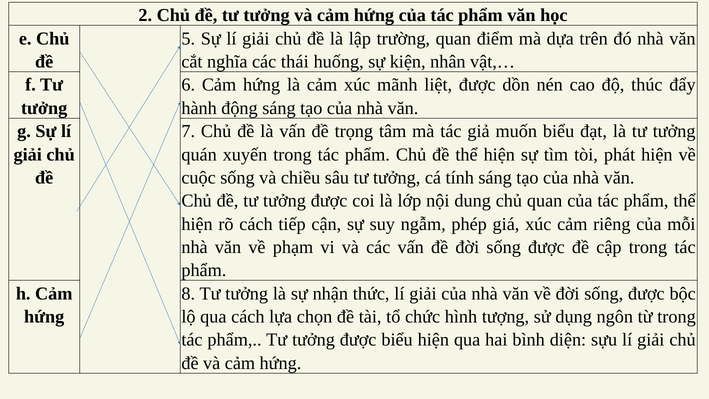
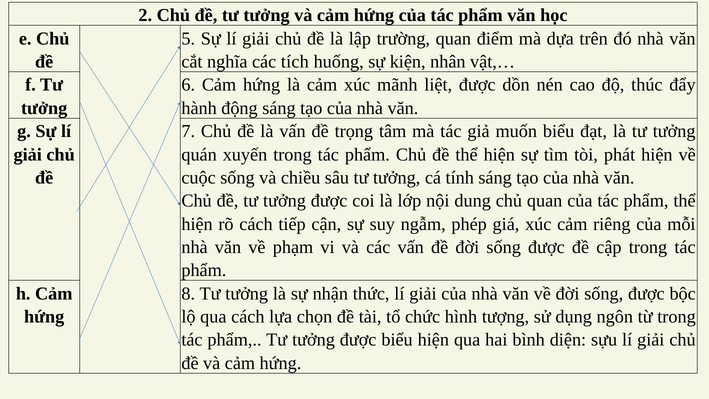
thái: thái -> tích
